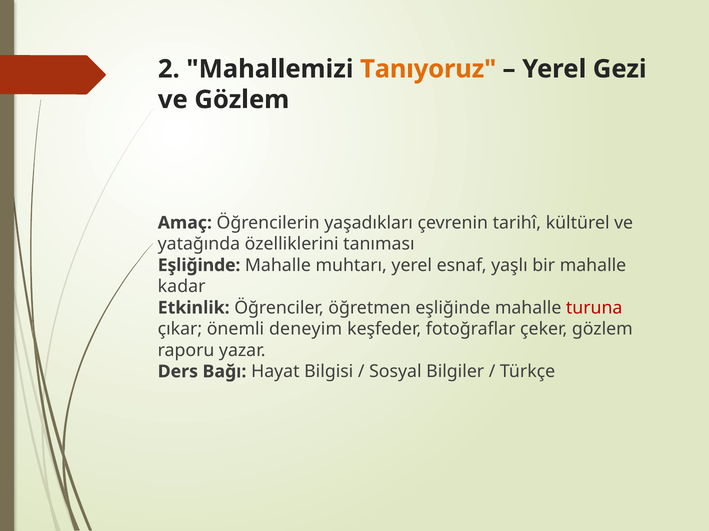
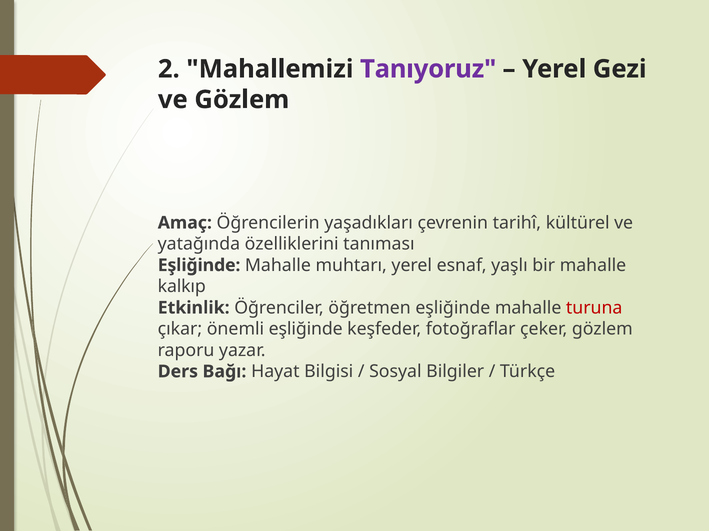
Tanıyoruz colour: orange -> purple
kadar: kadar -> kalkıp
önemli deneyim: deneyim -> eşliğinde
